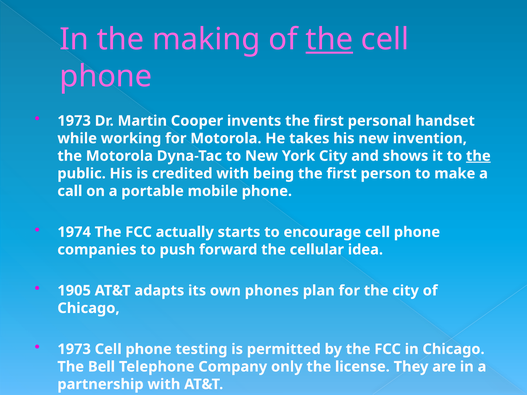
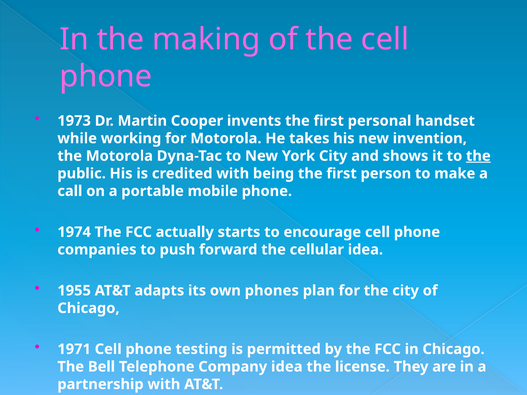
the at (329, 39) underline: present -> none
1905: 1905 -> 1955
1973 at (74, 349): 1973 -> 1971
Company only: only -> idea
